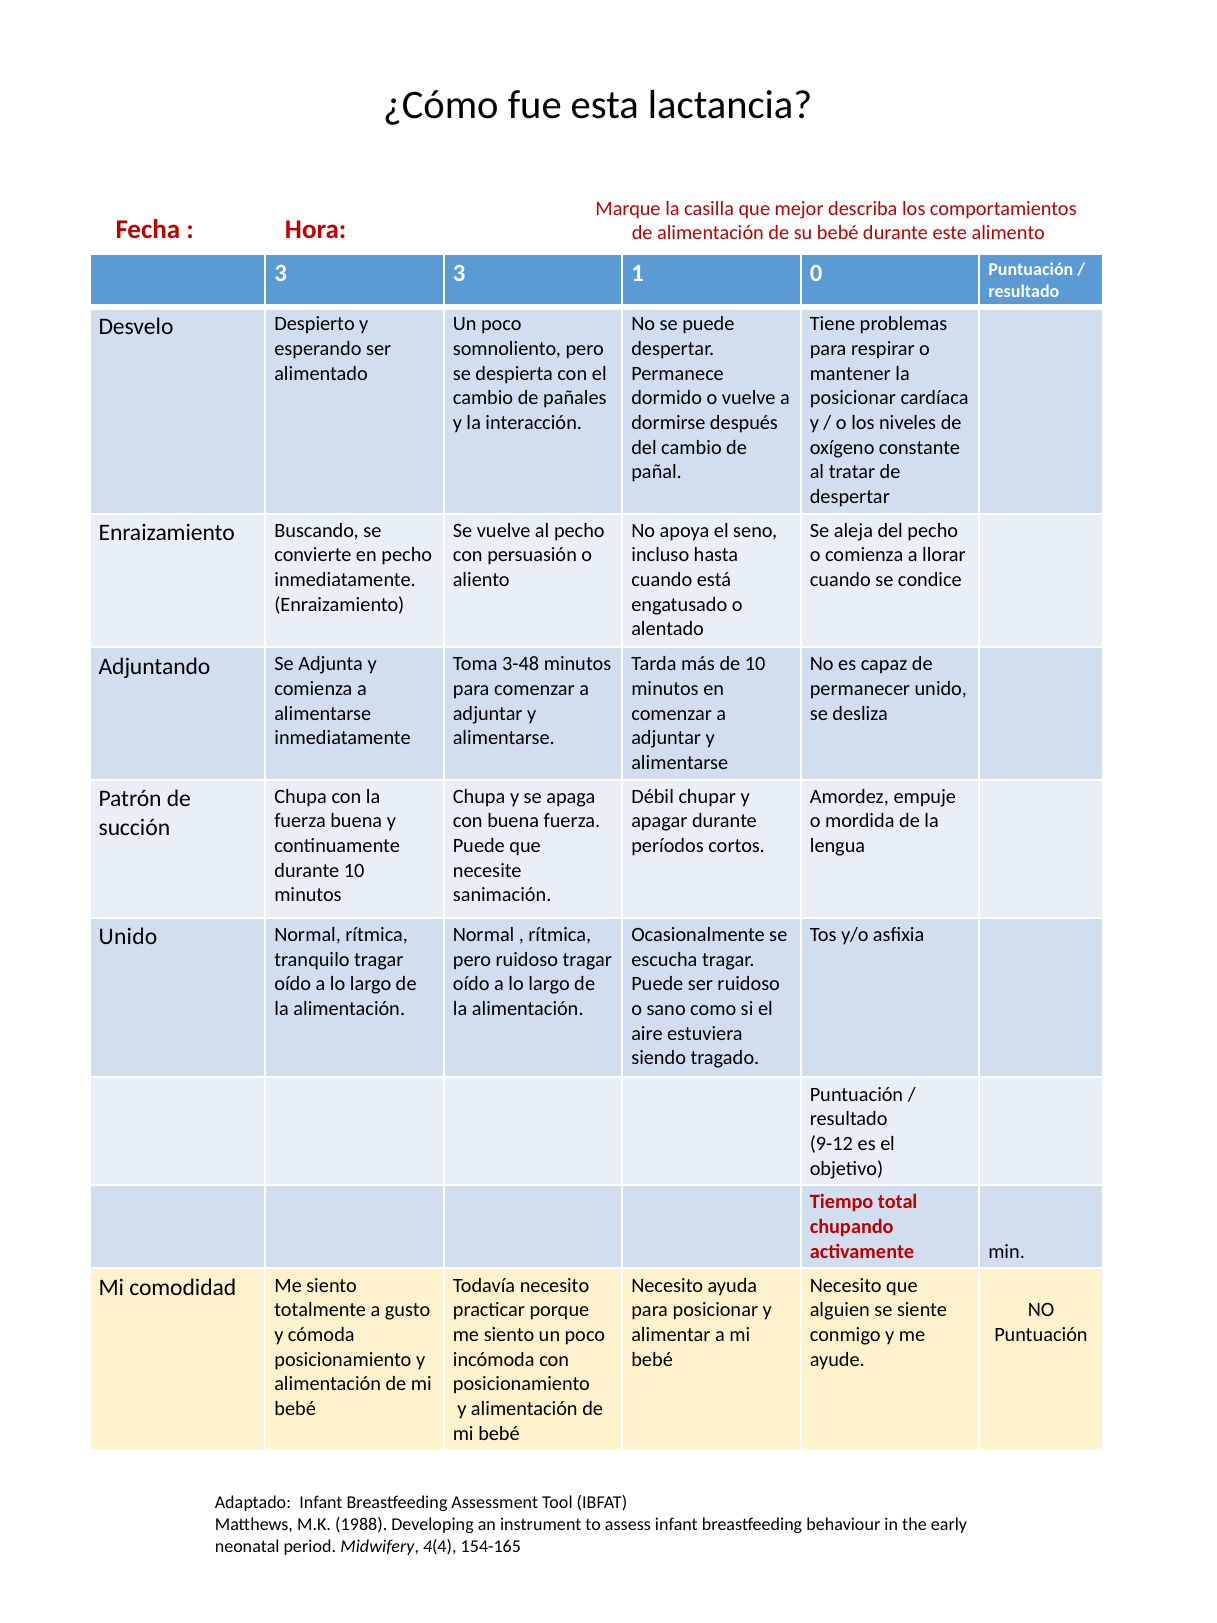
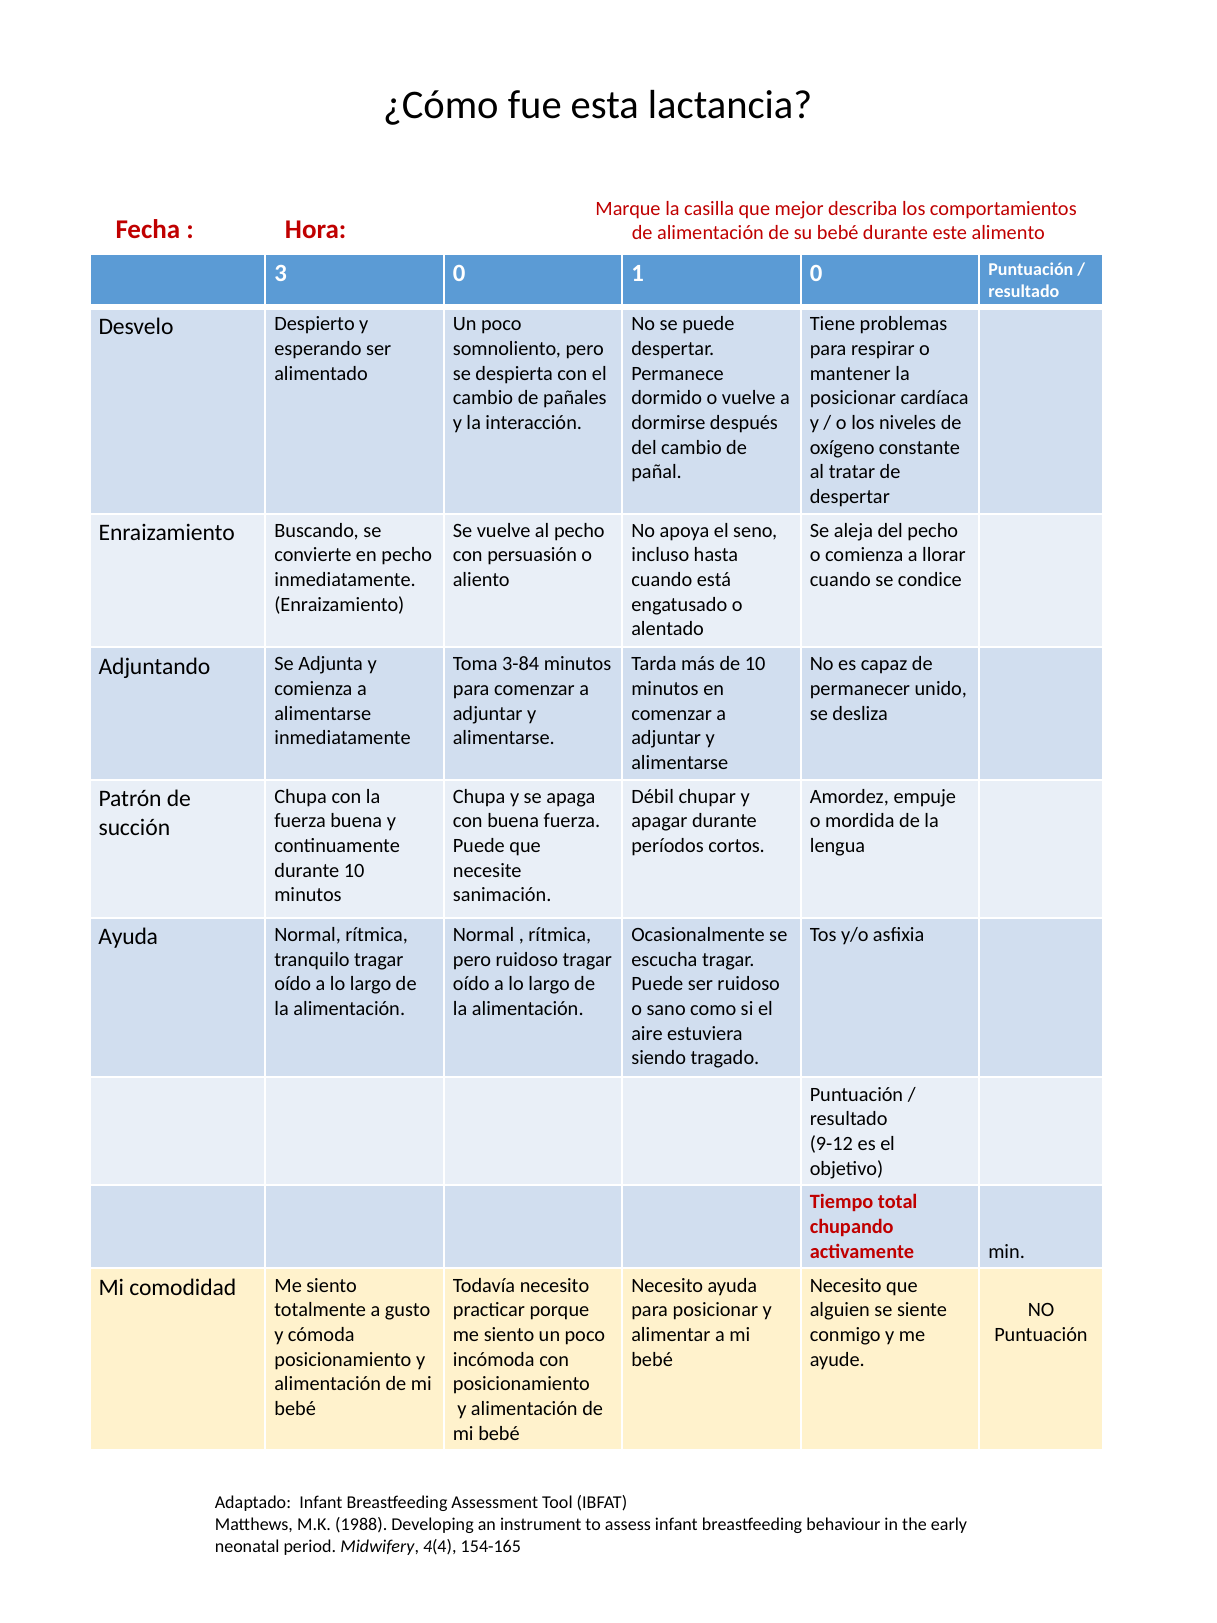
3 3: 3 -> 0
3-48: 3-48 -> 3-84
Unido at (128, 937): Unido -> Ayuda
